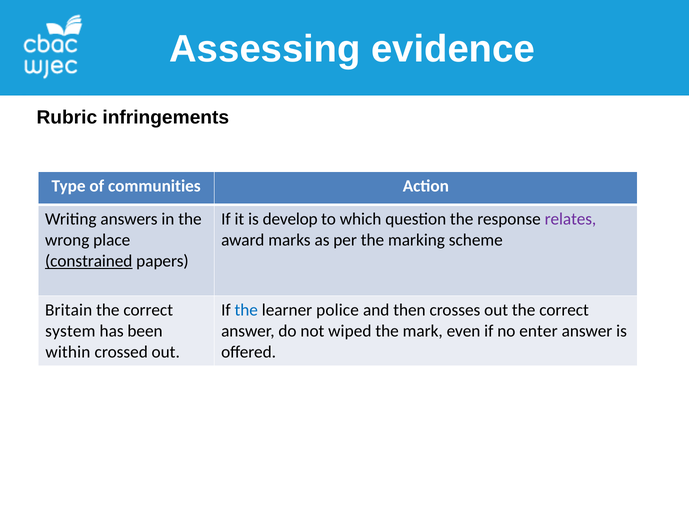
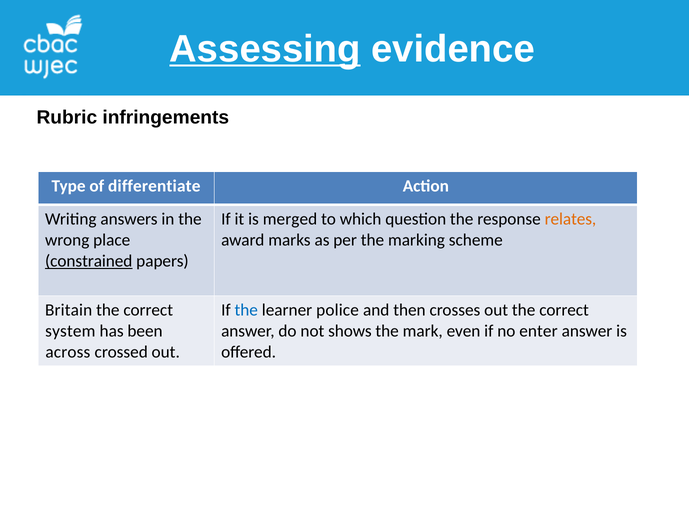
Assessing underline: none -> present
communities: communities -> differentiate
develop: develop -> merged
relates colour: purple -> orange
wiped: wiped -> shows
within: within -> across
